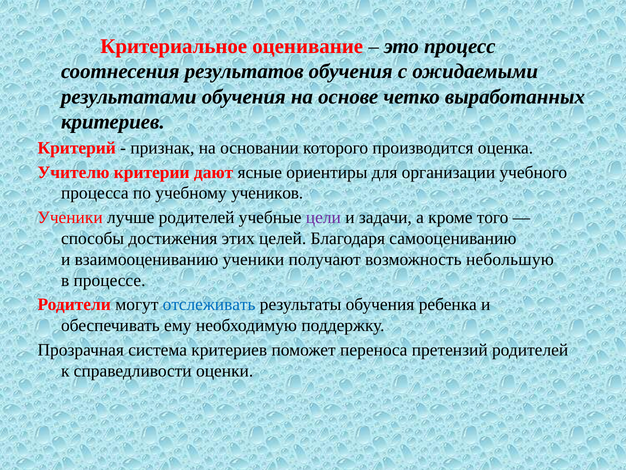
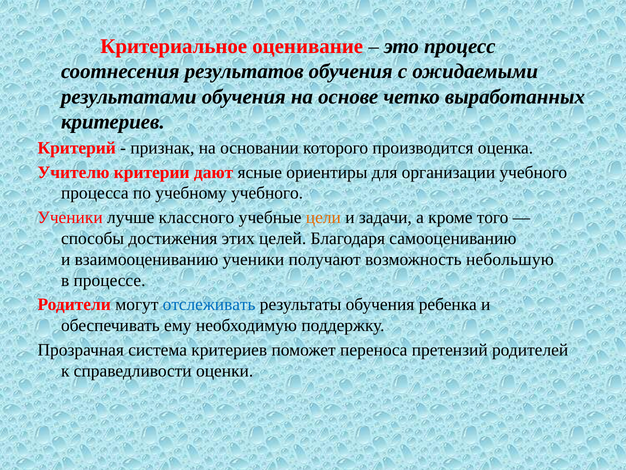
учебному учеников: учеников -> учебного
лучше родителей: родителей -> классного
цели colour: purple -> orange
